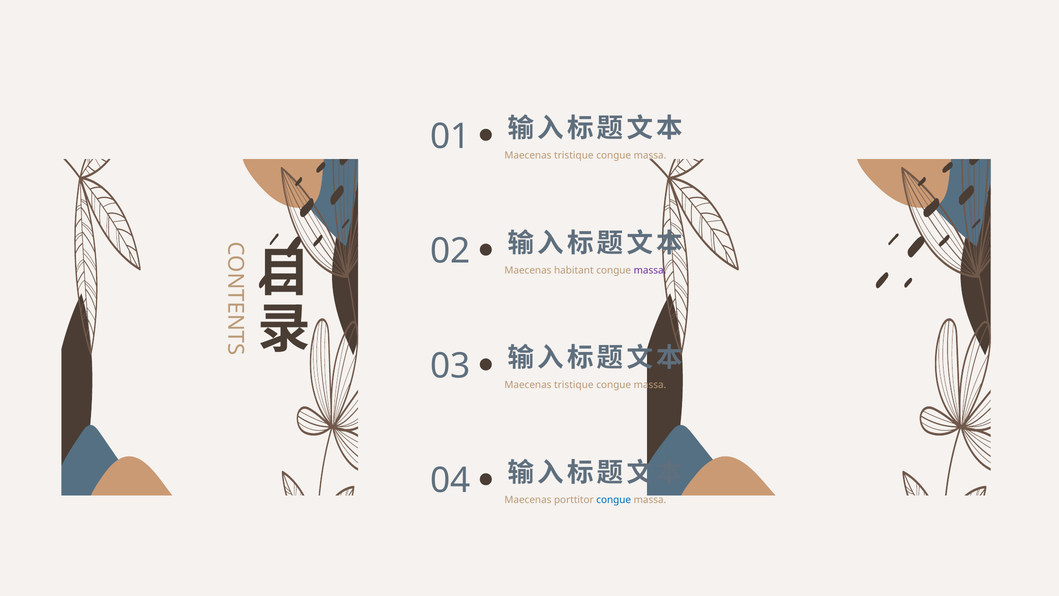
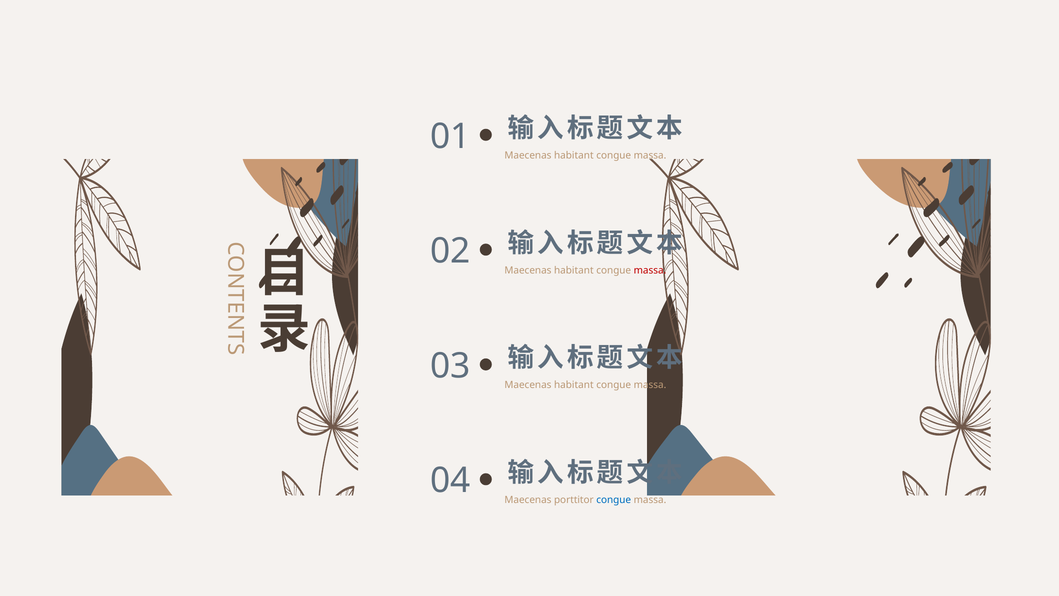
tristique at (574, 155): tristique -> habitant
massa at (650, 270) colour: purple -> red
tristique at (574, 385): tristique -> habitant
